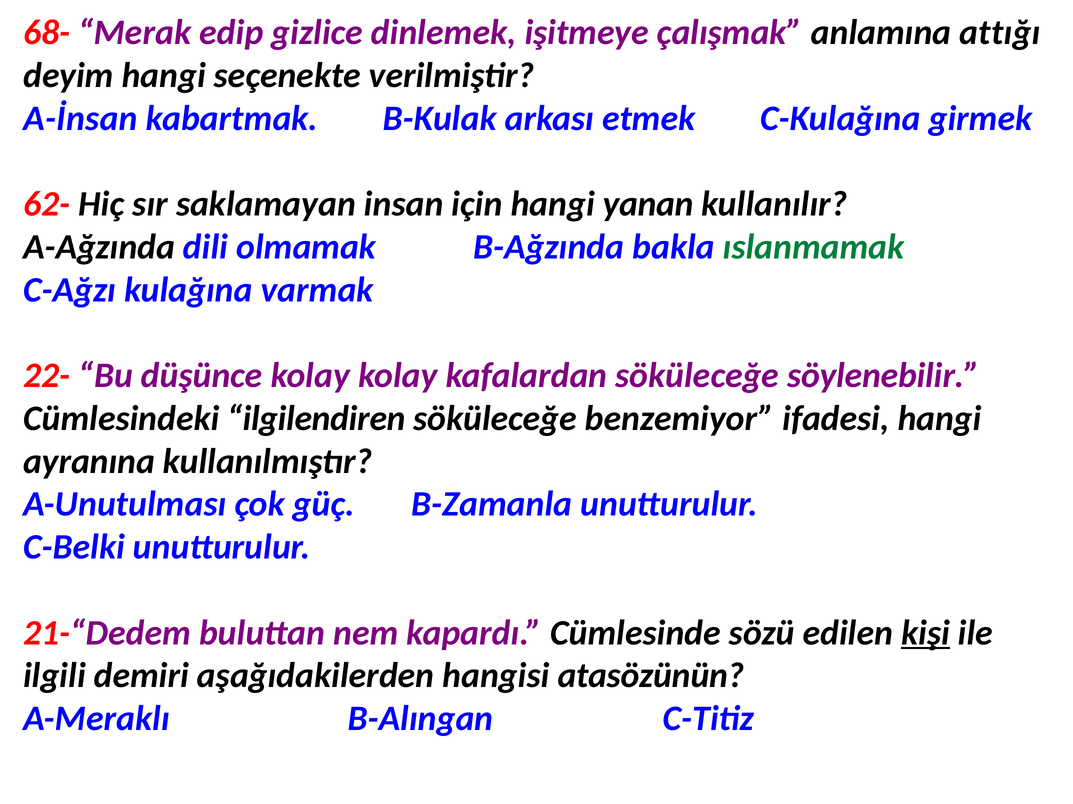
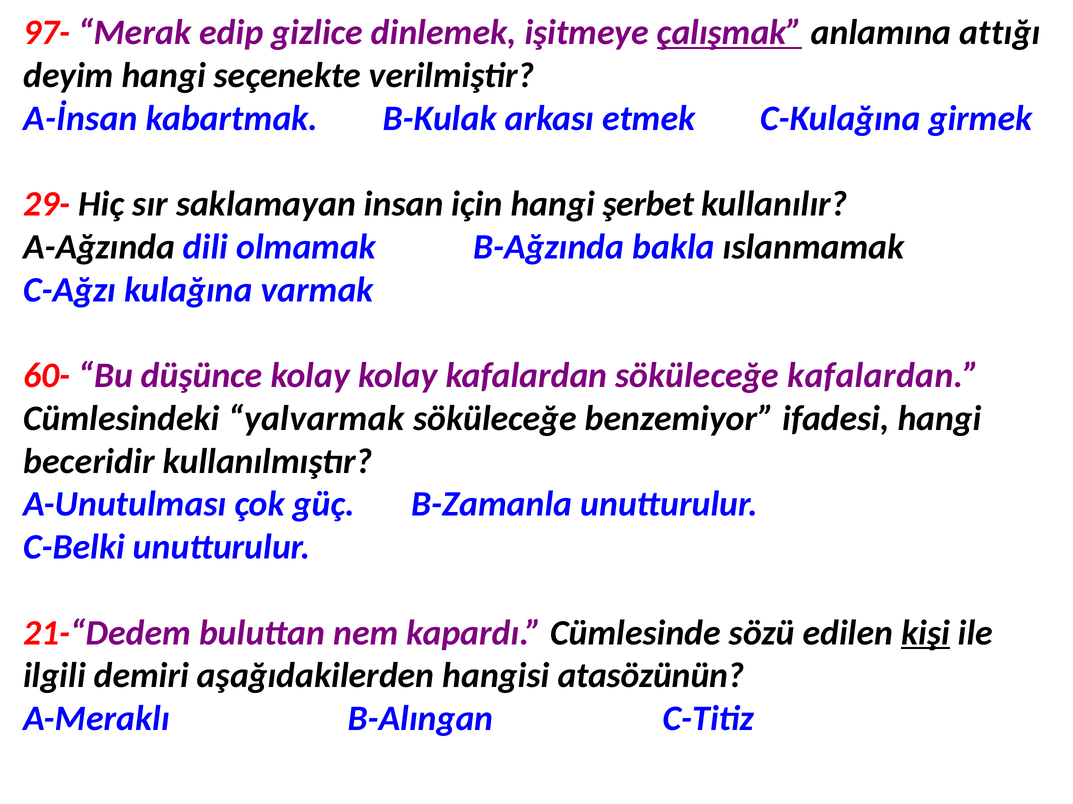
68-: 68- -> 97-
çalışmak underline: none -> present
62-: 62- -> 29-
yanan: yanan -> şerbet
ıslanmamak colour: green -> black
22-: 22- -> 60-
söküleceğe söylenebilir: söylenebilir -> kafalardan
ilgilendiren: ilgilendiren -> yalvarmak
ayranına: ayranına -> beceridir
